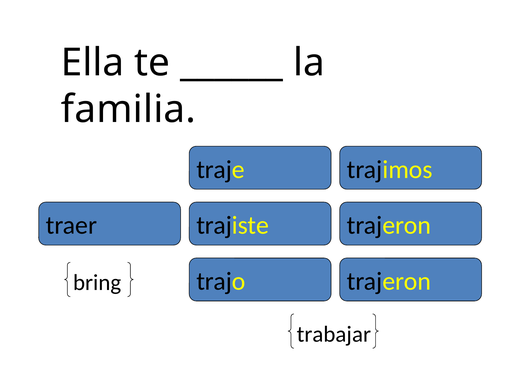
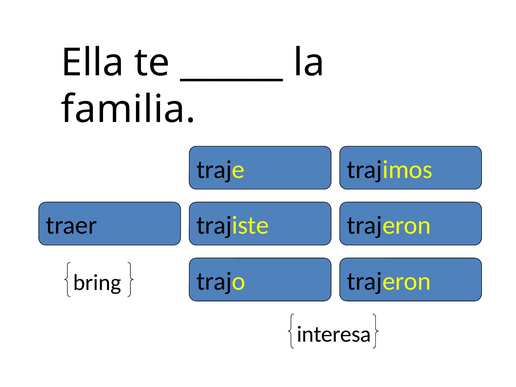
trabajar: trabajar -> interesa
